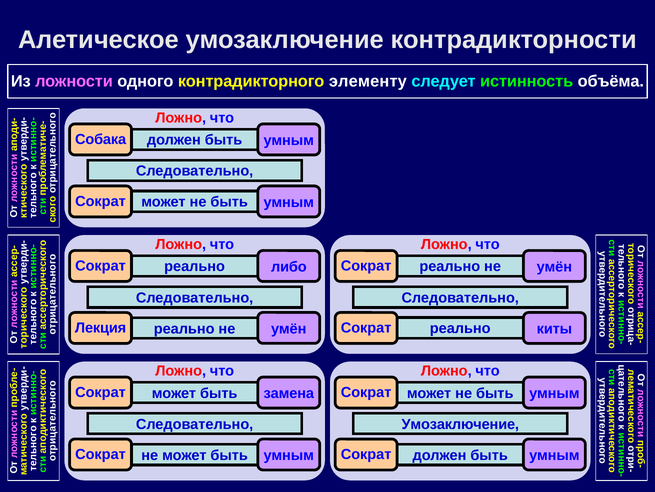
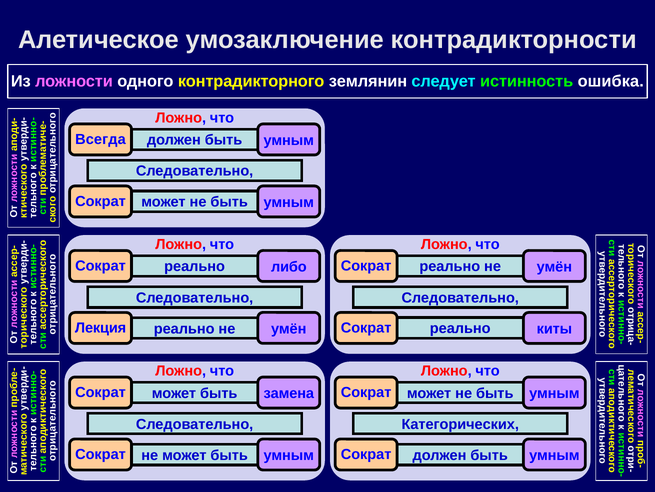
элементу: элементу -> землянин
объёма: объёма -> ошибка
Собака: Собака -> Всегда
Умозаключение at (460, 424): Умозаключение -> Категорических
